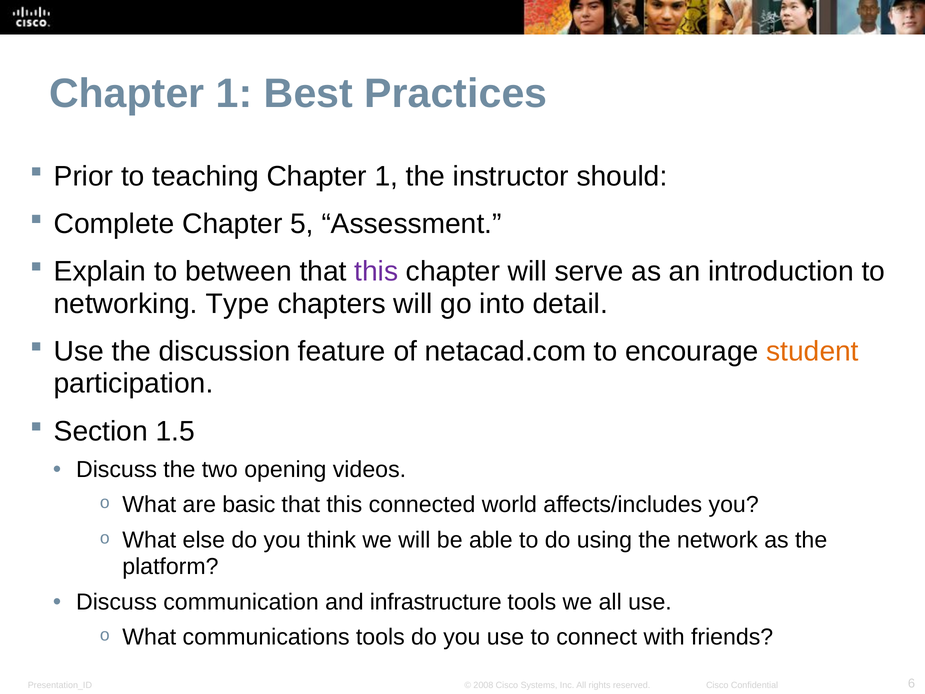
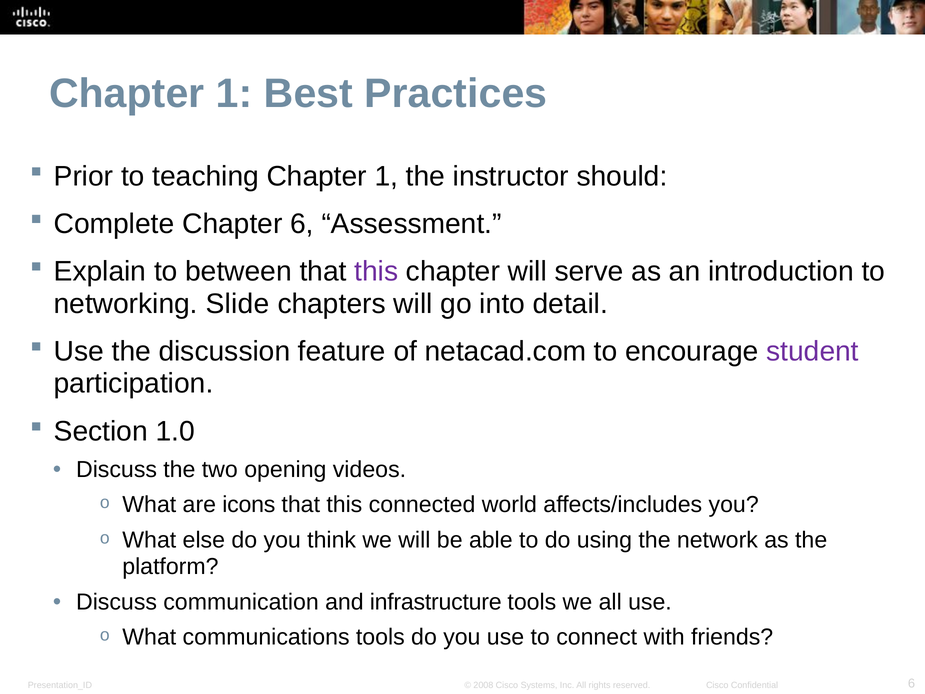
Chapter 5: 5 -> 6
Type: Type -> Slide
student colour: orange -> purple
1.5: 1.5 -> 1.0
basic: basic -> icons
